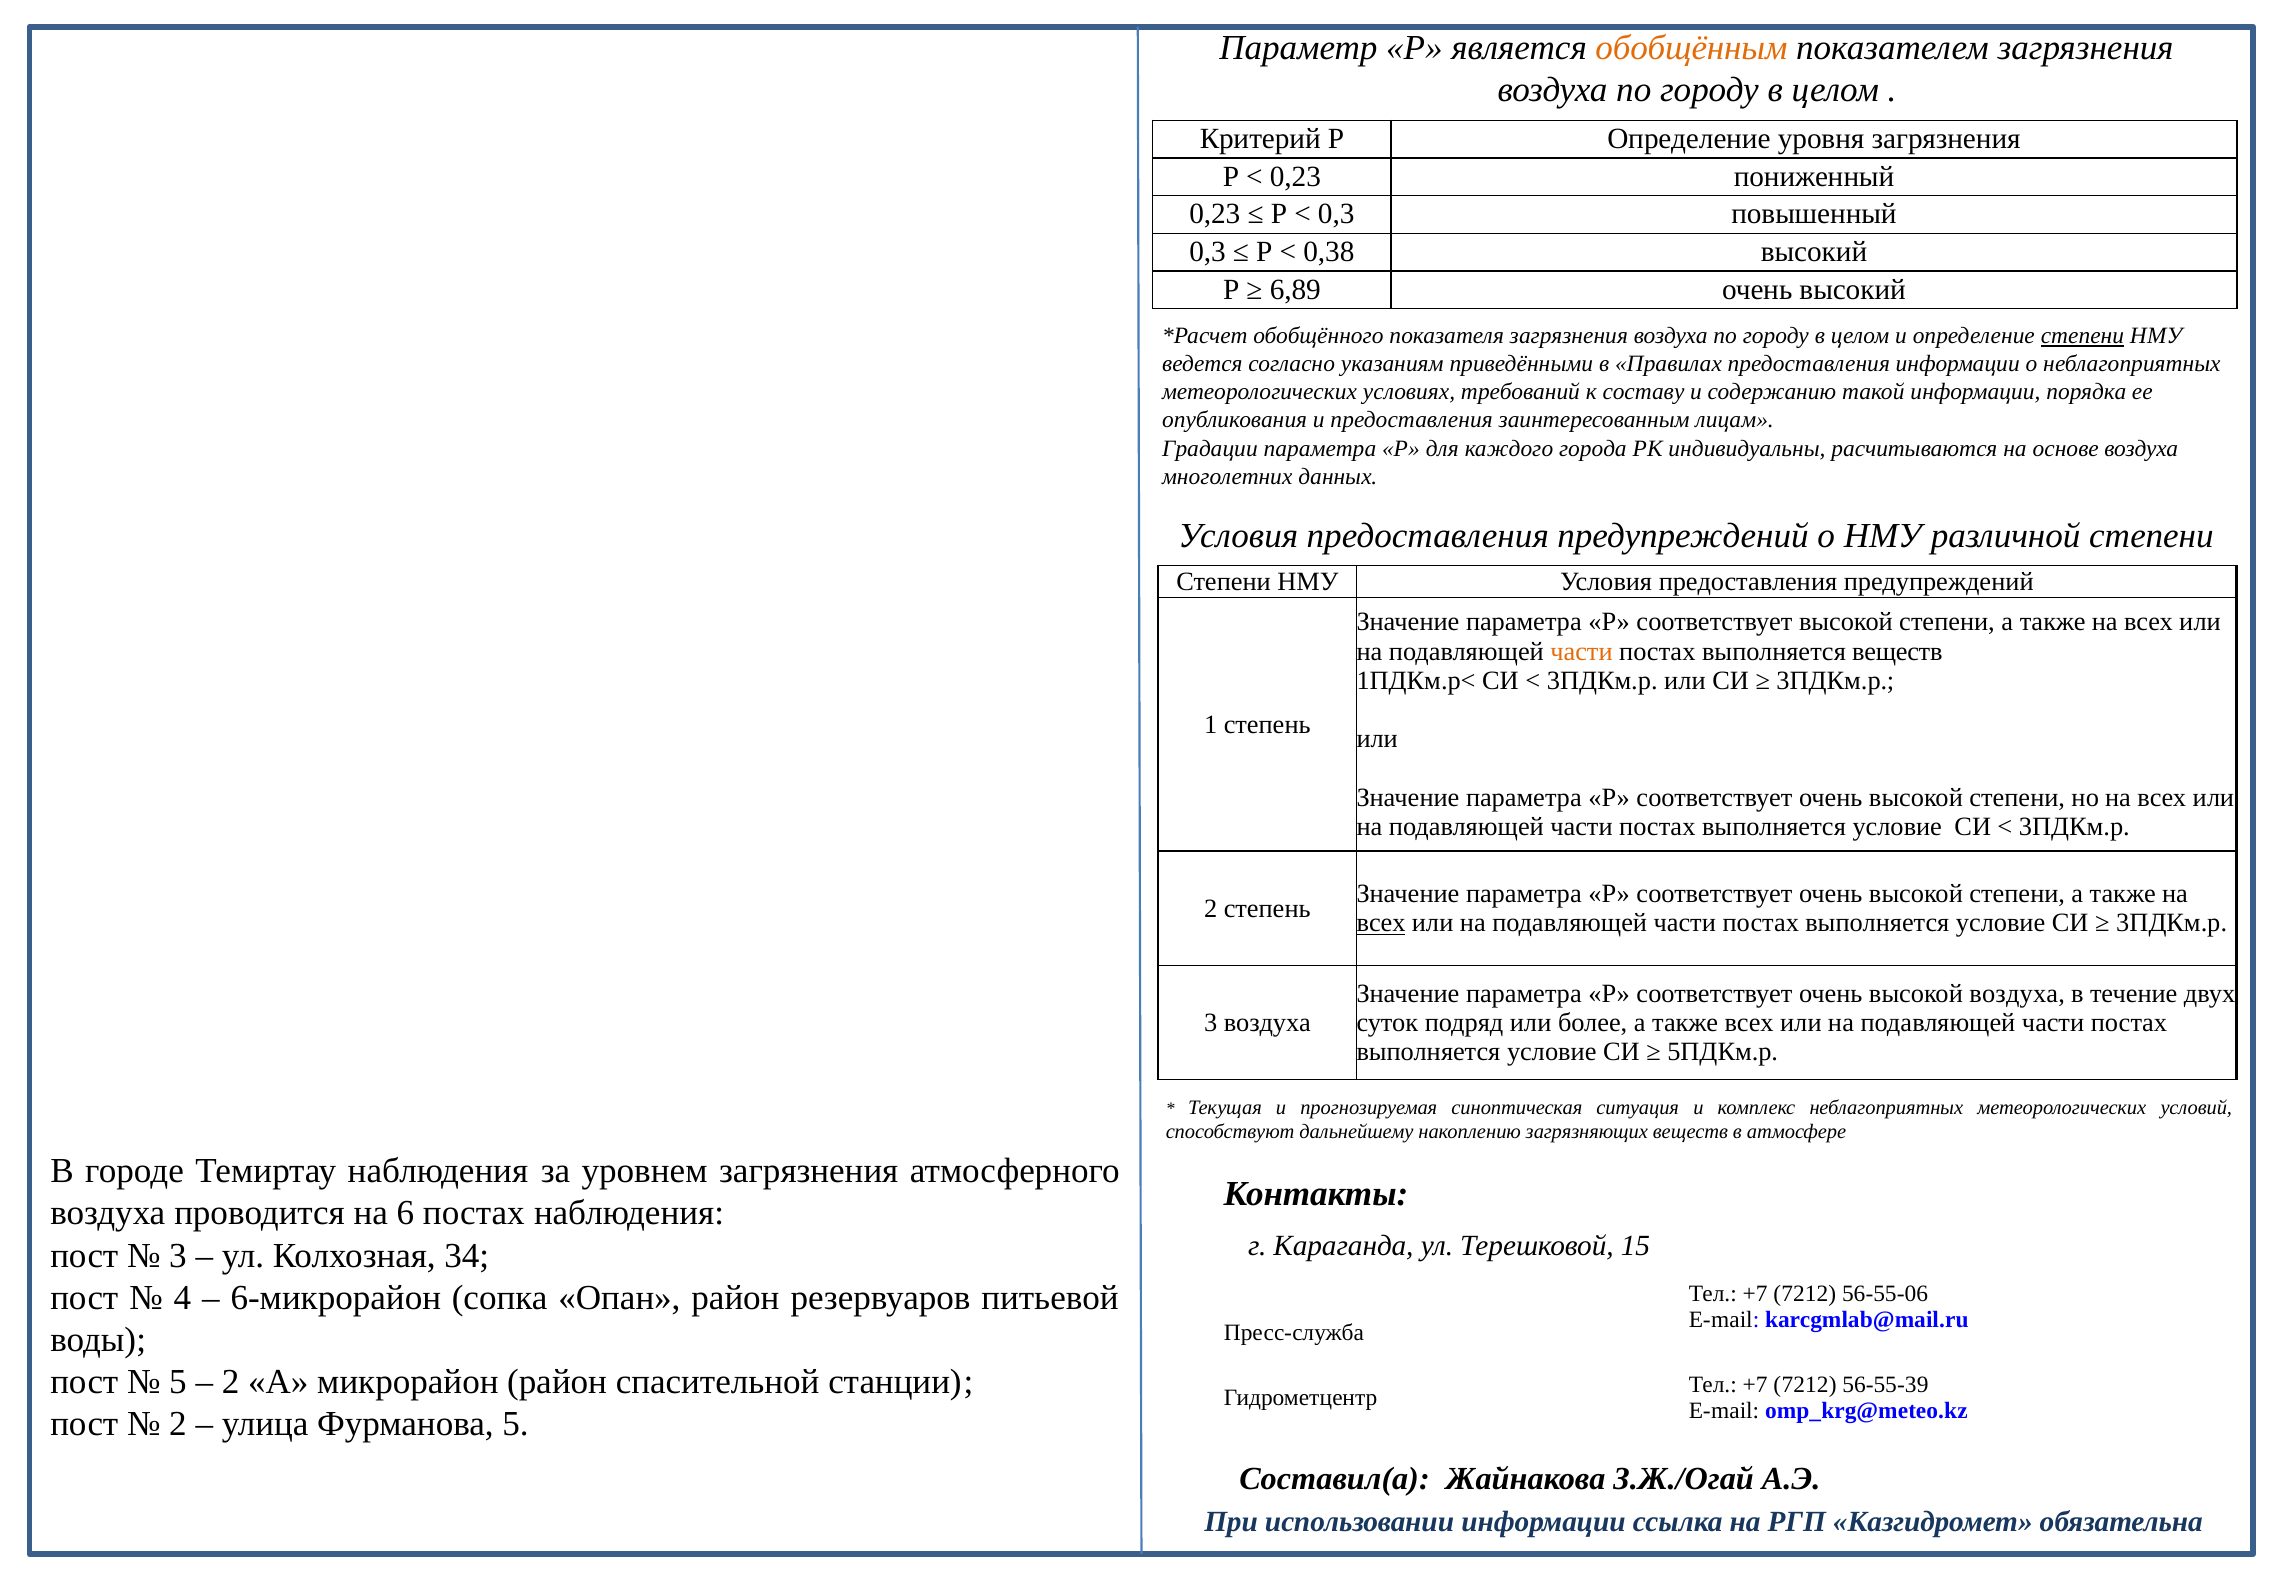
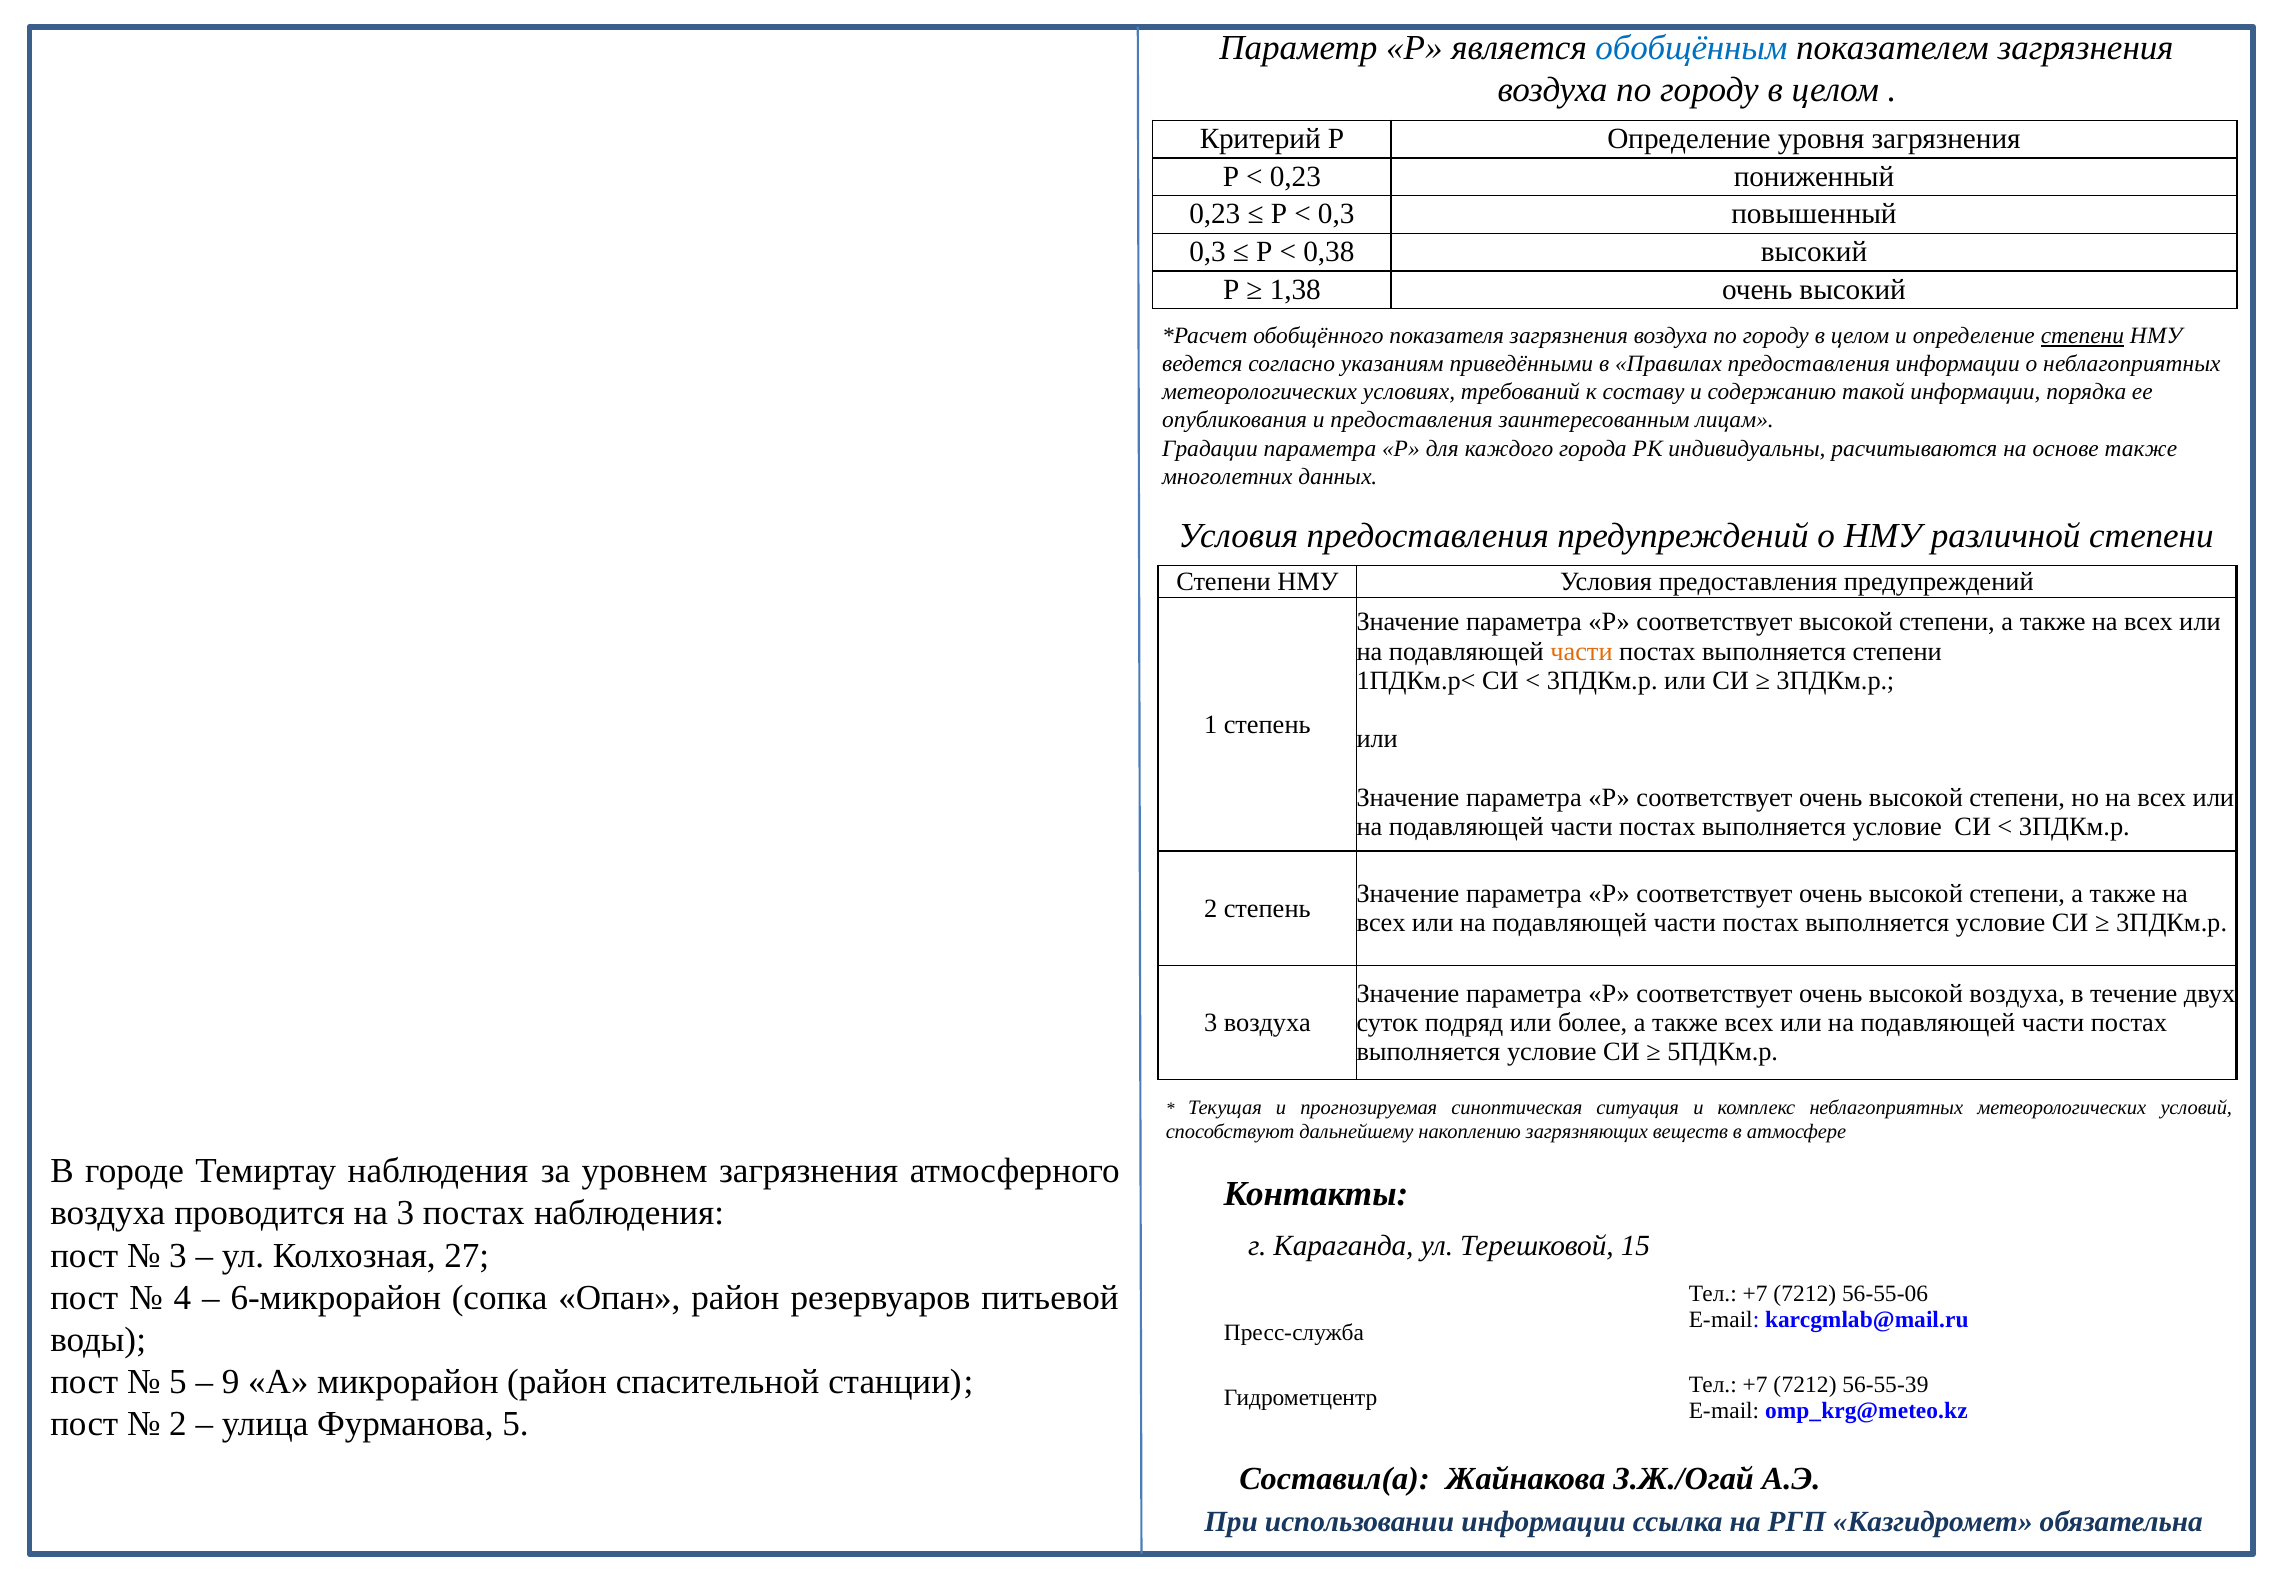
обобщённым colour: orange -> blue
6,89: 6,89 -> 1,38
основе воздуха: воздуха -> также
выполняется веществ: веществ -> степени
всех at (1381, 923) underline: present -> none
на 6: 6 -> 3
34: 34 -> 27
2 at (231, 1382): 2 -> 9
